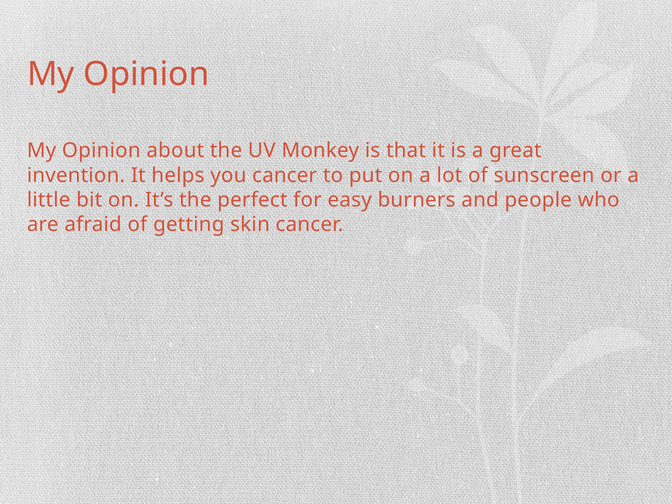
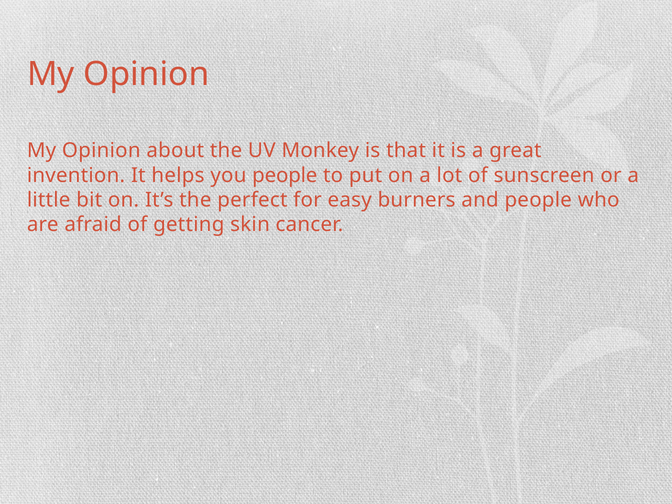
you cancer: cancer -> people
